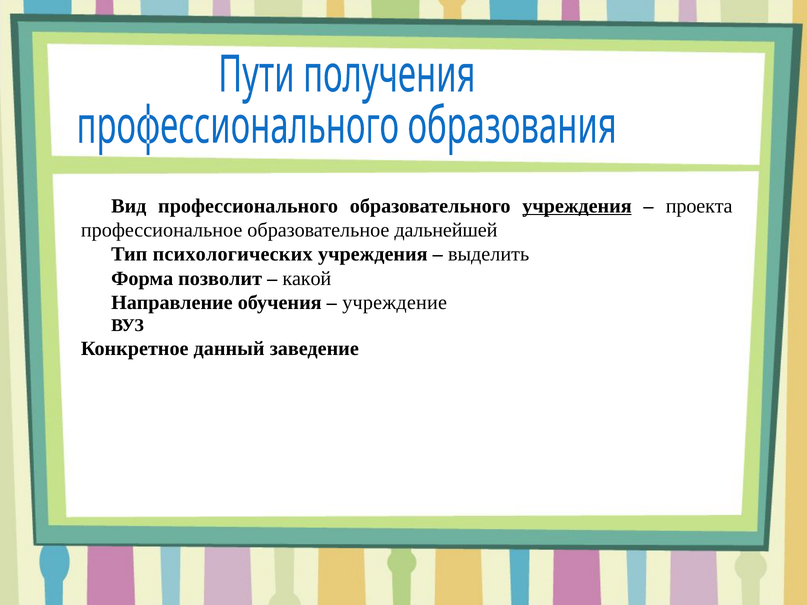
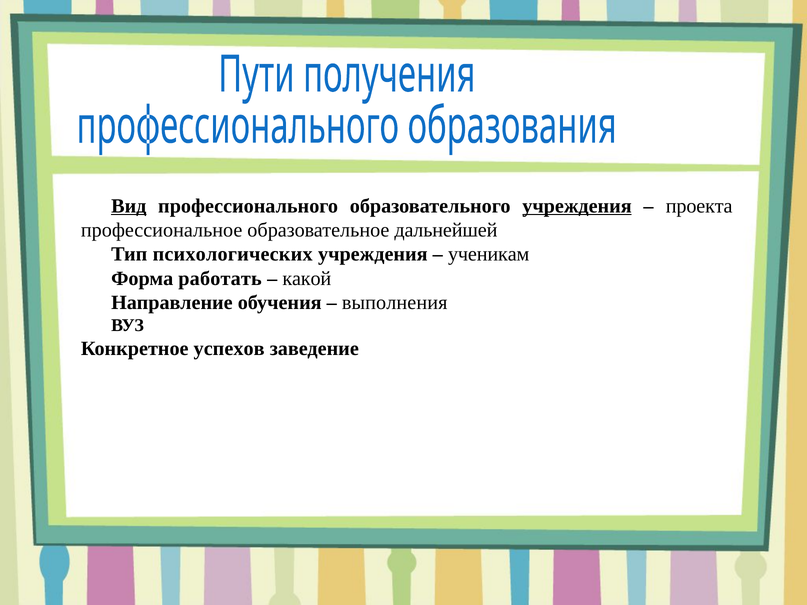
Вид underline: none -> present
выделить: выделить -> ученикам
позволит: позволит -> работать
учреждение: учреждение -> выполнения
данный: данный -> успехов
